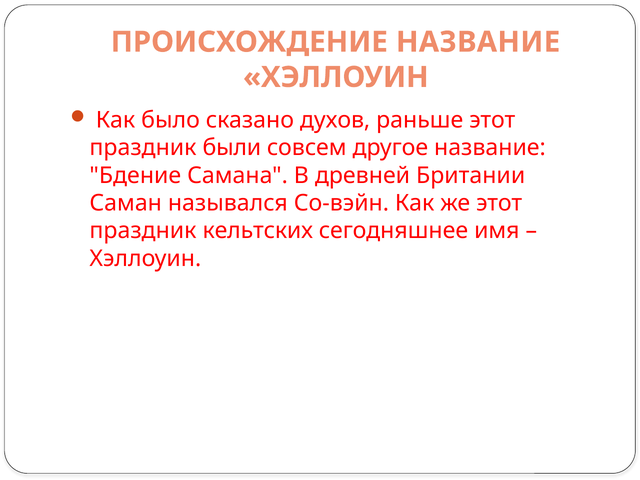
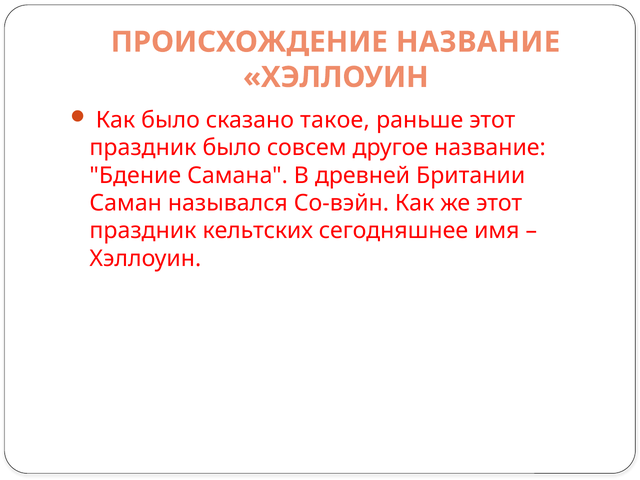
духов: духов -> такое
праздник были: были -> было
